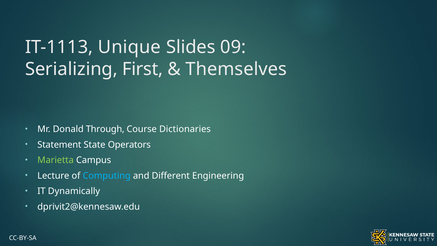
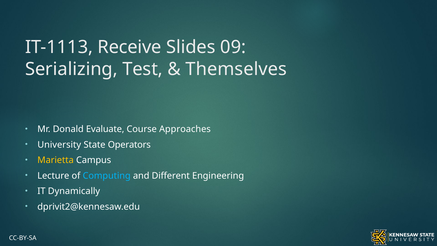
Unique: Unique -> Receive
First: First -> Test
Through: Through -> Evaluate
Dictionaries: Dictionaries -> Approaches
Statement: Statement -> University
Marietta colour: light green -> yellow
